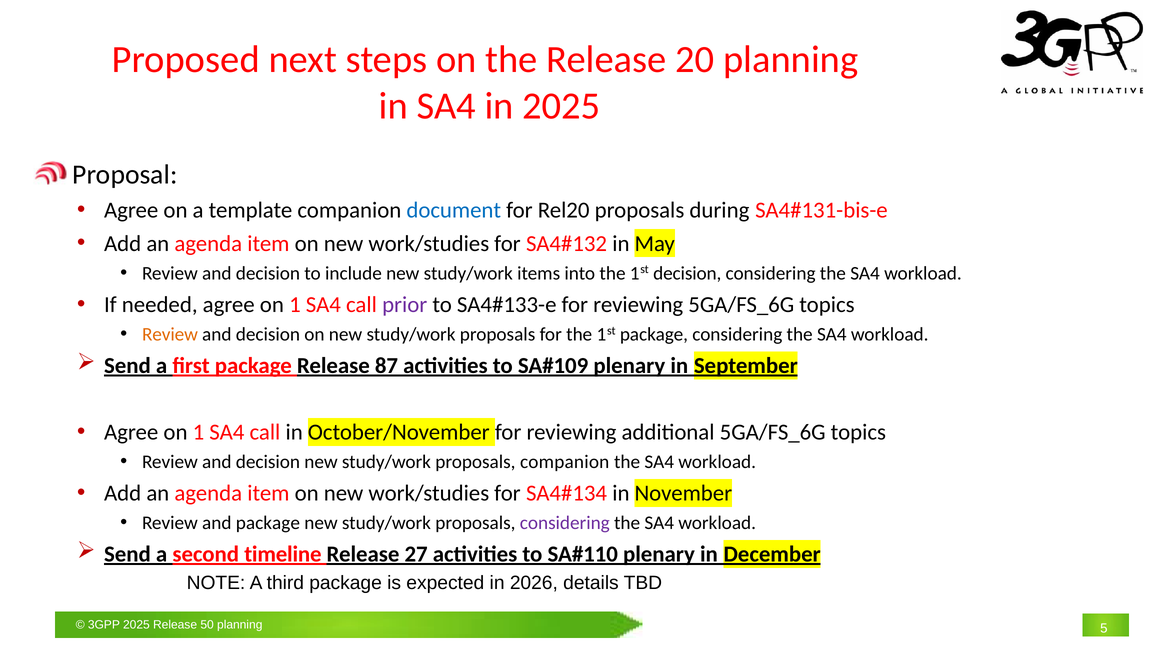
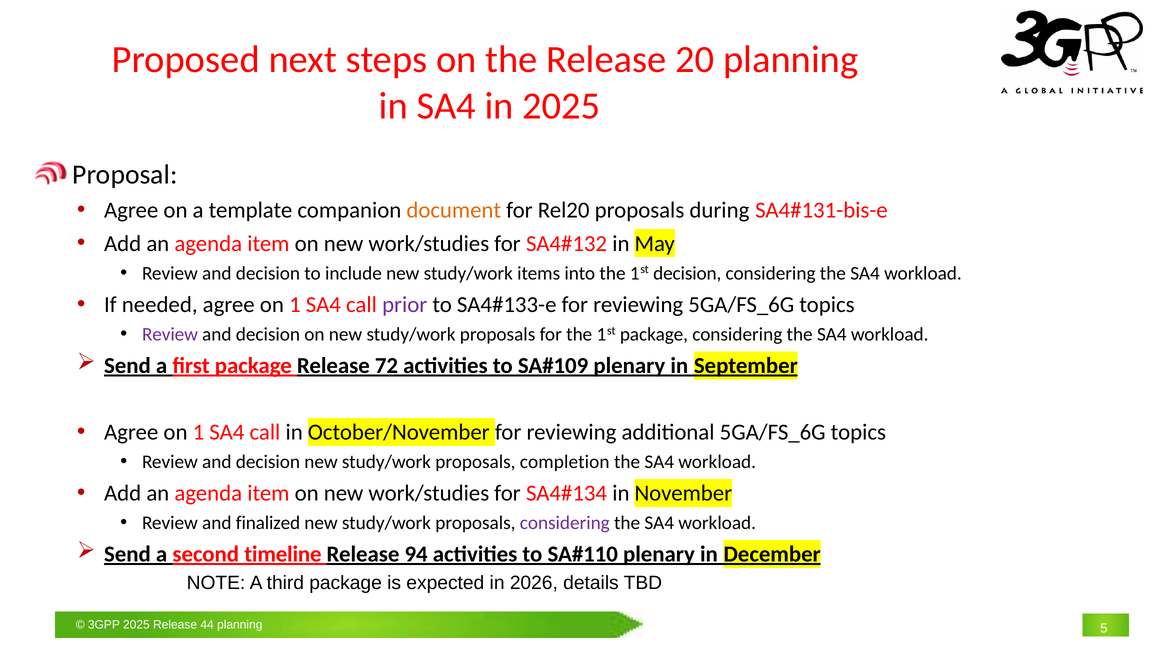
document colour: blue -> orange
Review at (170, 335) colour: orange -> purple
87: 87 -> 72
proposals companion: companion -> completion
and package: package -> finalized
27: 27 -> 94
50: 50 -> 44
